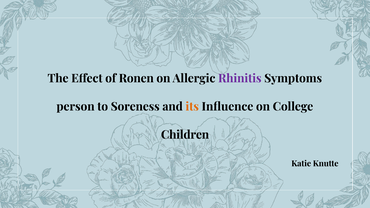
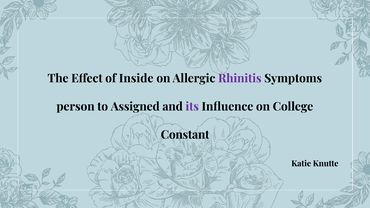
Ronen: Ronen -> Inside
Soreness: Soreness -> Assigned
its colour: orange -> purple
Children: Children -> Constant
